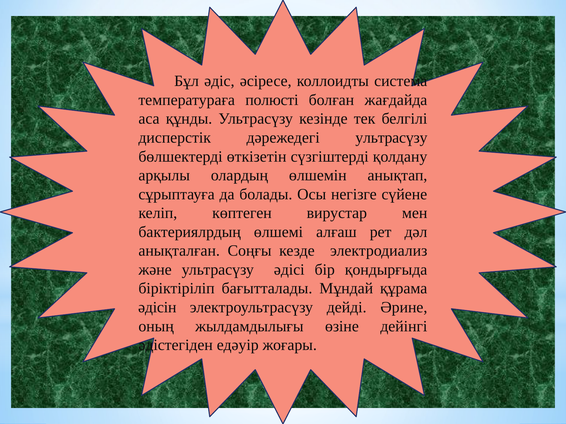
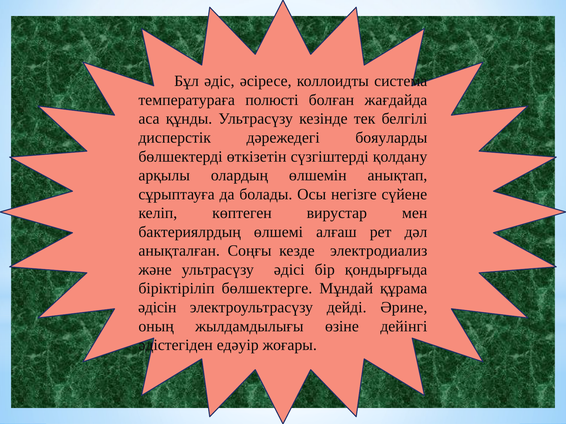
дәрежедегі ультрасүзу: ультрасүзу -> бояуларды
бағытталады: бағытталады -> бөлшектерге
